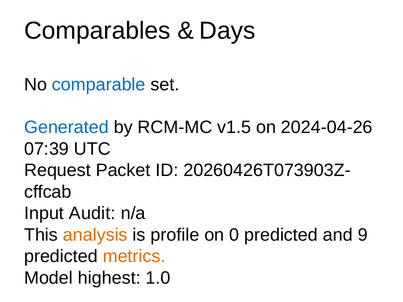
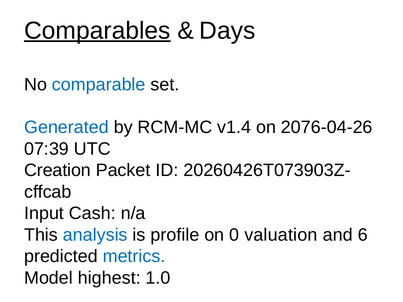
Comparables underline: none -> present
v1.5: v1.5 -> v1.4
2024-04-26: 2024-04-26 -> 2076-04-26
Request: Request -> Creation
Audit: Audit -> Cash
analysis colour: orange -> blue
0 predicted: predicted -> valuation
9: 9 -> 6
metrics colour: orange -> blue
